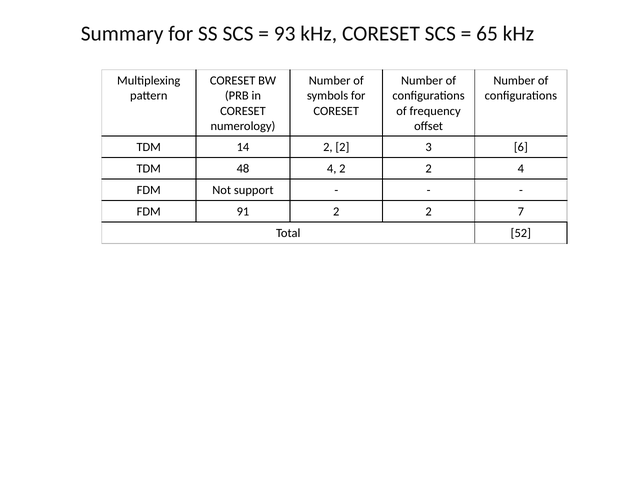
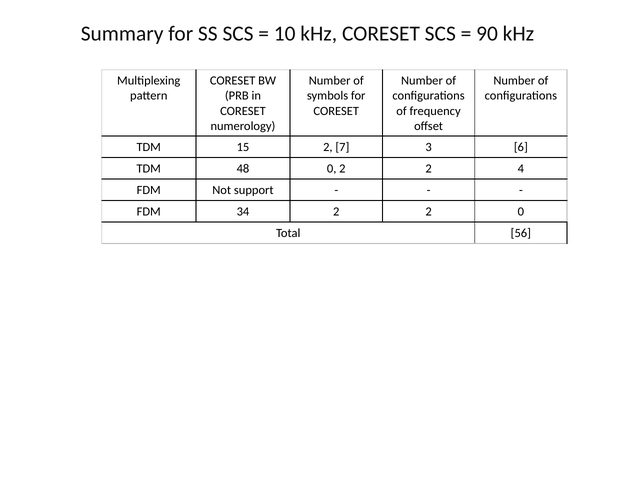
93: 93 -> 10
65: 65 -> 90
14: 14 -> 15
2 at (342, 147): 2 -> 7
48 4: 4 -> 0
91: 91 -> 34
2 7: 7 -> 0
52: 52 -> 56
